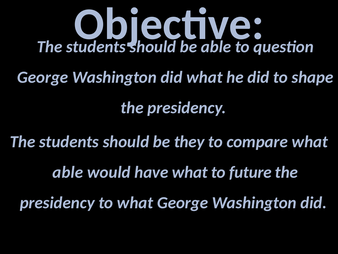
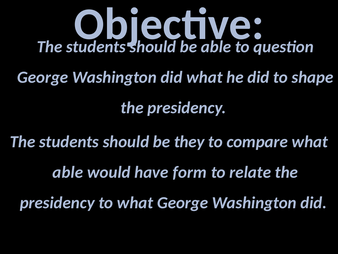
have what: what -> form
future: future -> relate
